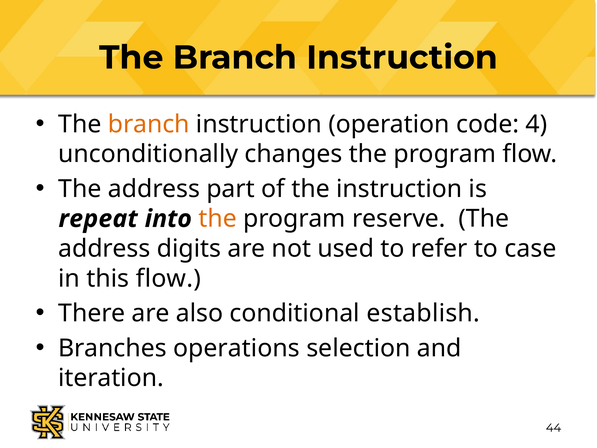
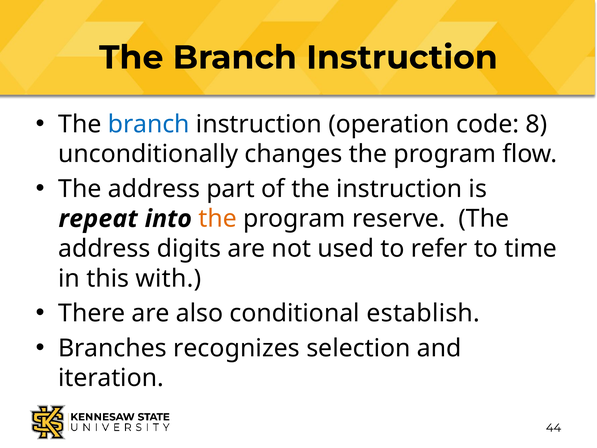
branch at (149, 124) colour: orange -> blue
4: 4 -> 8
case: case -> time
this flow: flow -> with
operations: operations -> recognizes
